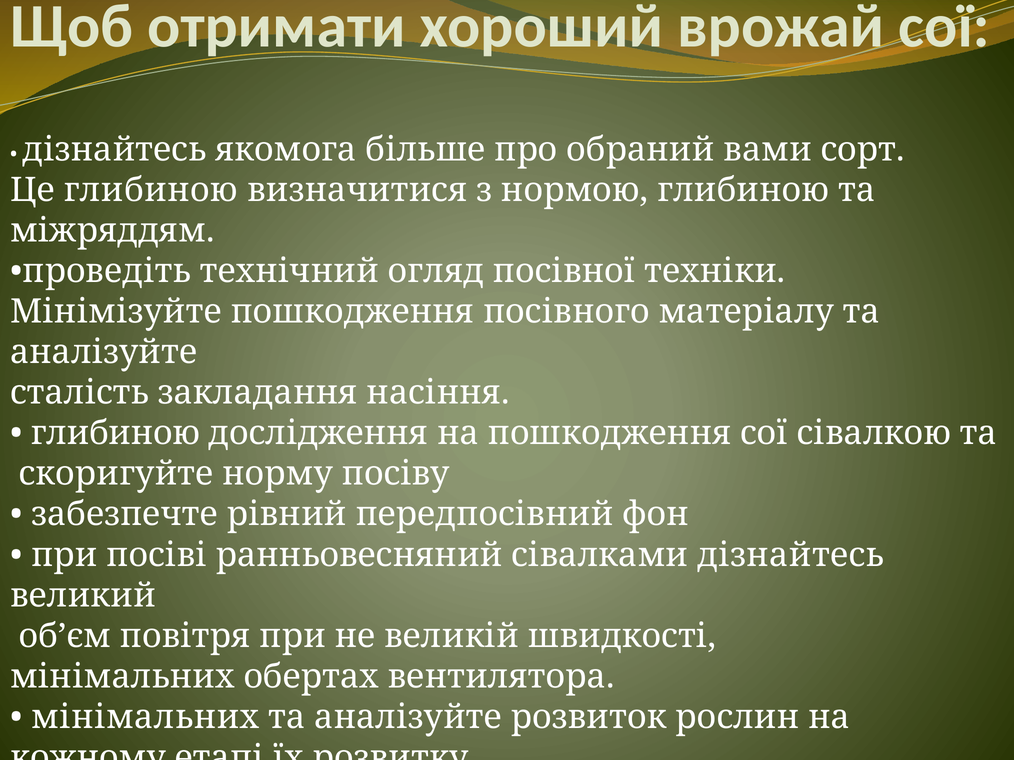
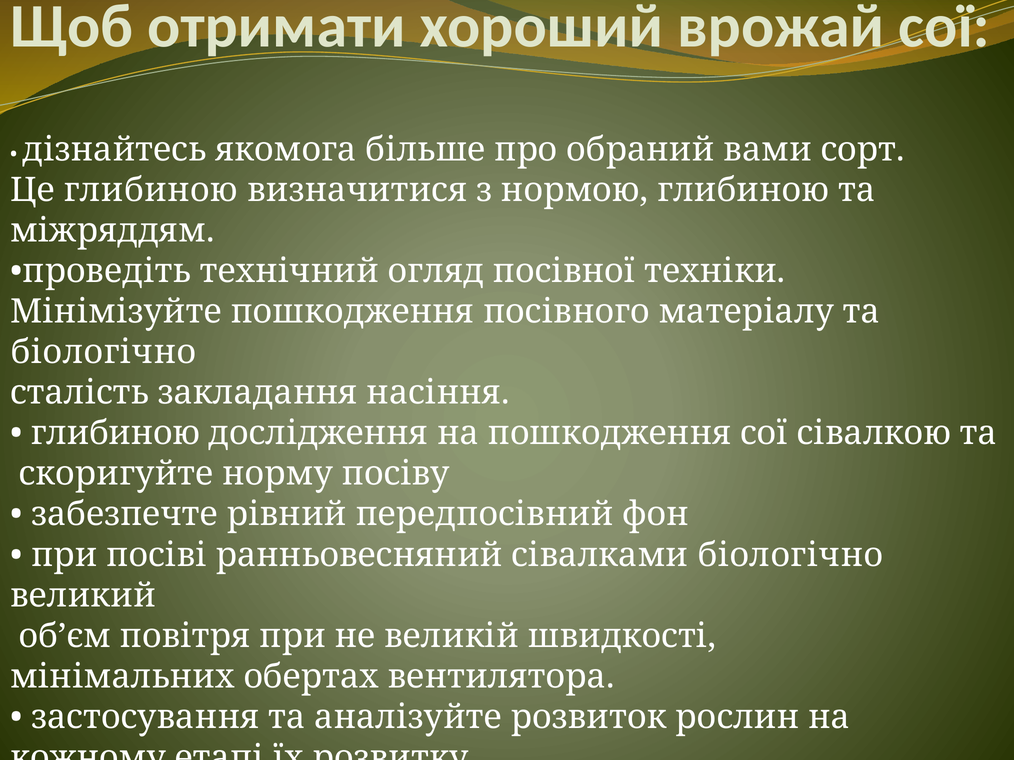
аналізуйте at (104, 352): аналізуйте -> біологічно
сівалками дізнайтесь: дізнайтесь -> біологічно
мінімальних at (145, 717): мінімальних -> застосування
